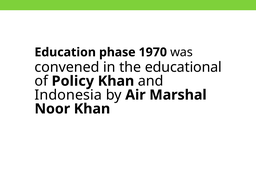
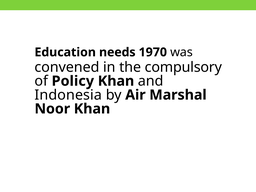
phase: phase -> needs
educational: educational -> compulsory
